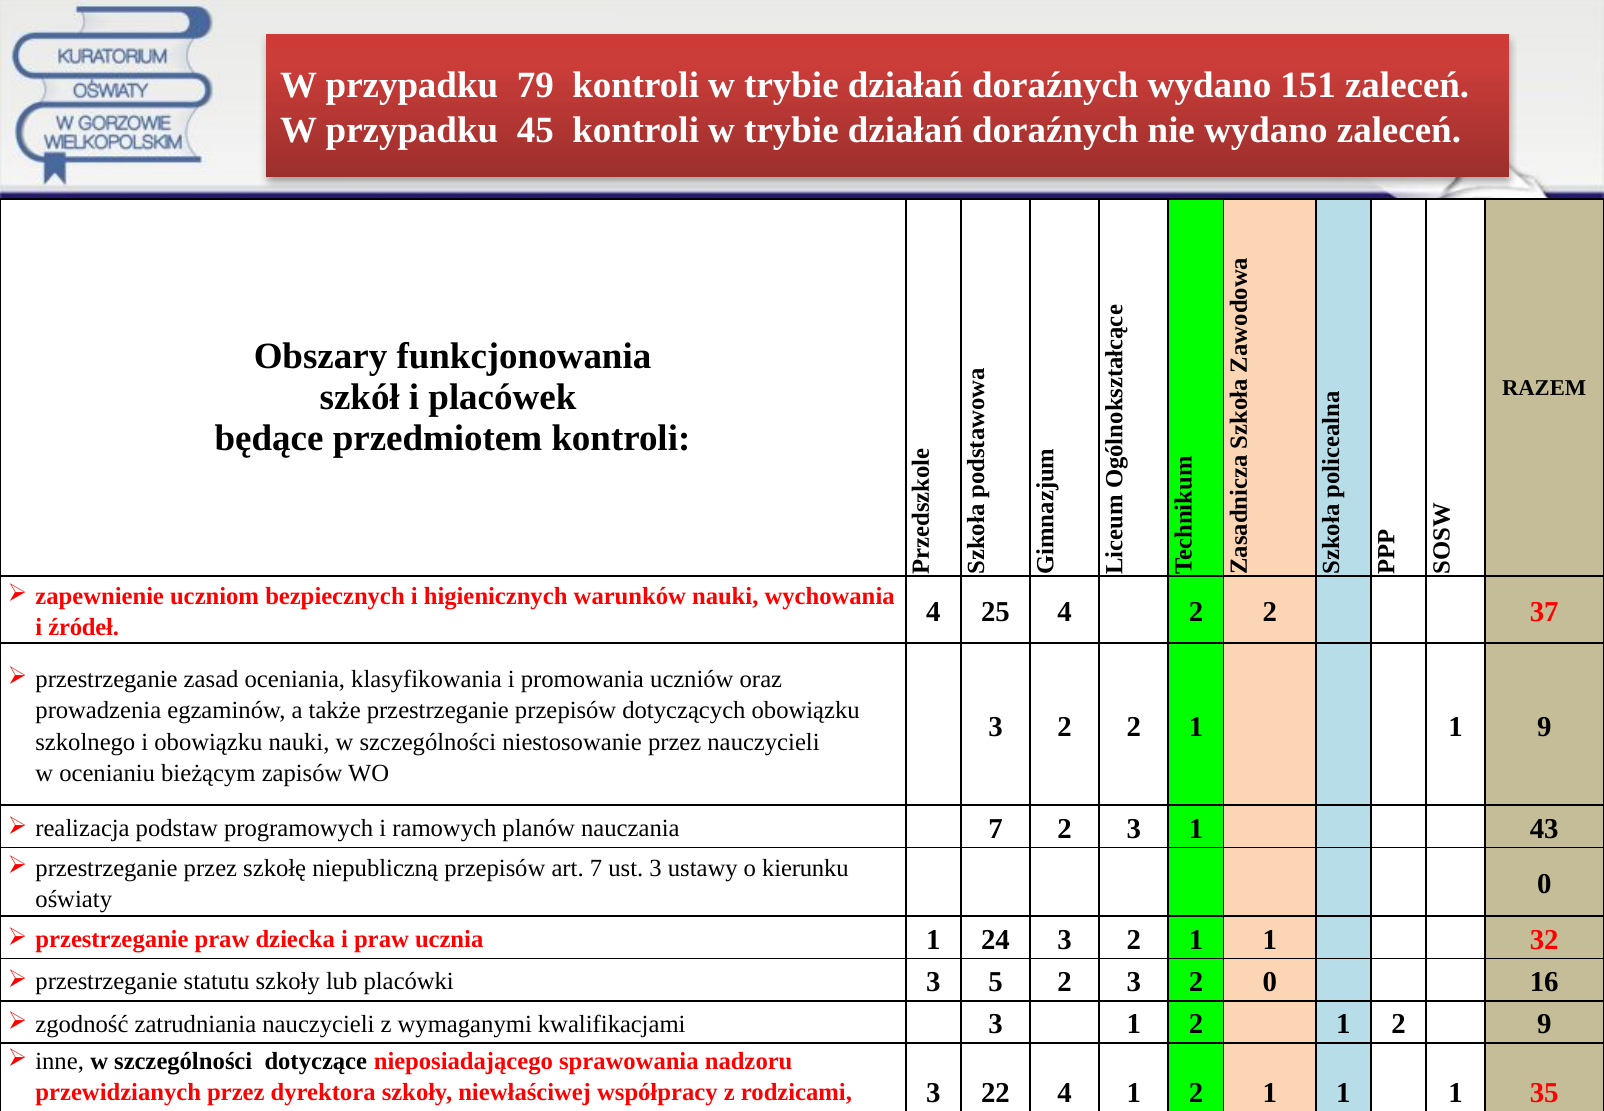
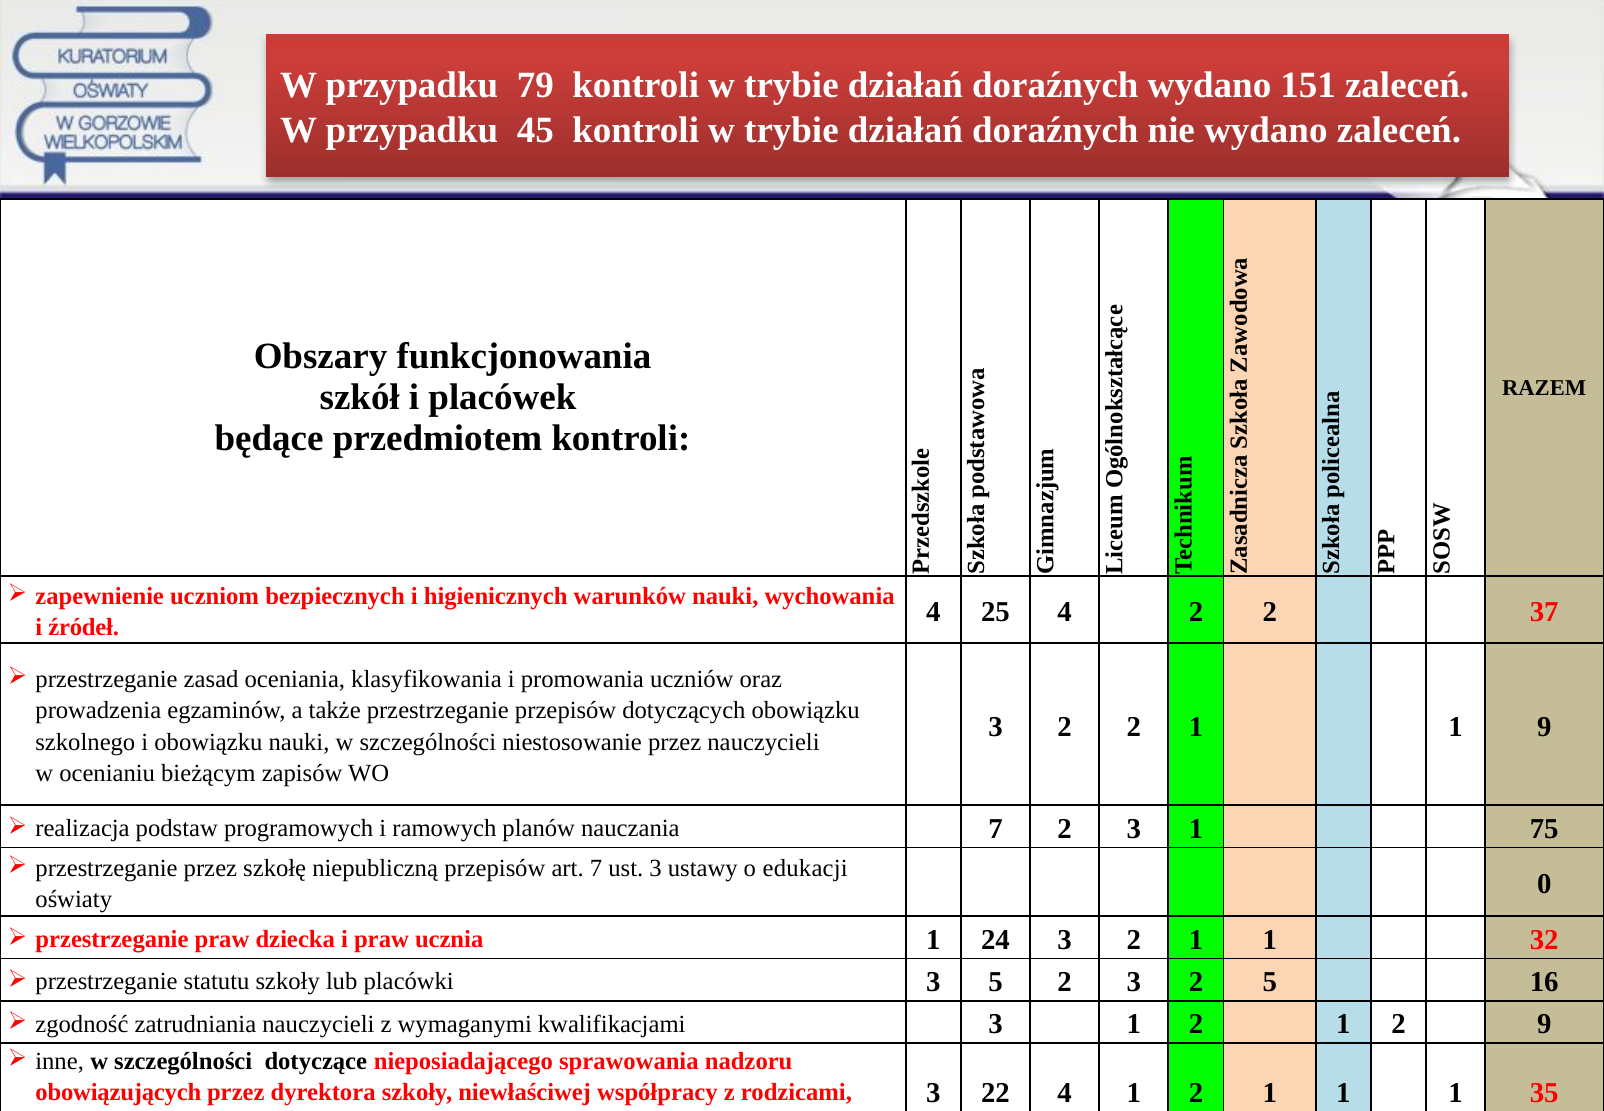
43: 43 -> 75
kierunku: kierunku -> edukacji
2 0: 0 -> 5
przewidzianych: przewidzianych -> obowiązujących
